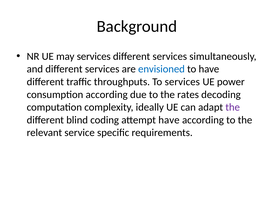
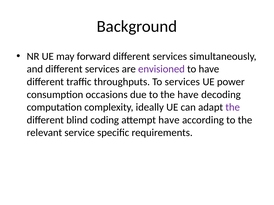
may services: services -> forward
envisioned colour: blue -> purple
consumption according: according -> occasions
the rates: rates -> have
